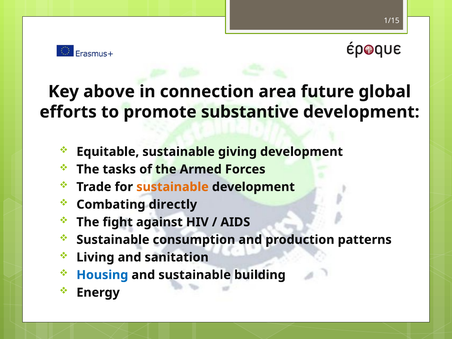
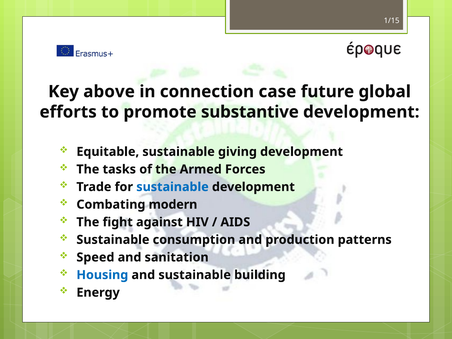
area: area -> case
sustainable at (173, 187) colour: orange -> blue
directly: directly -> modern
Living: Living -> Speed
